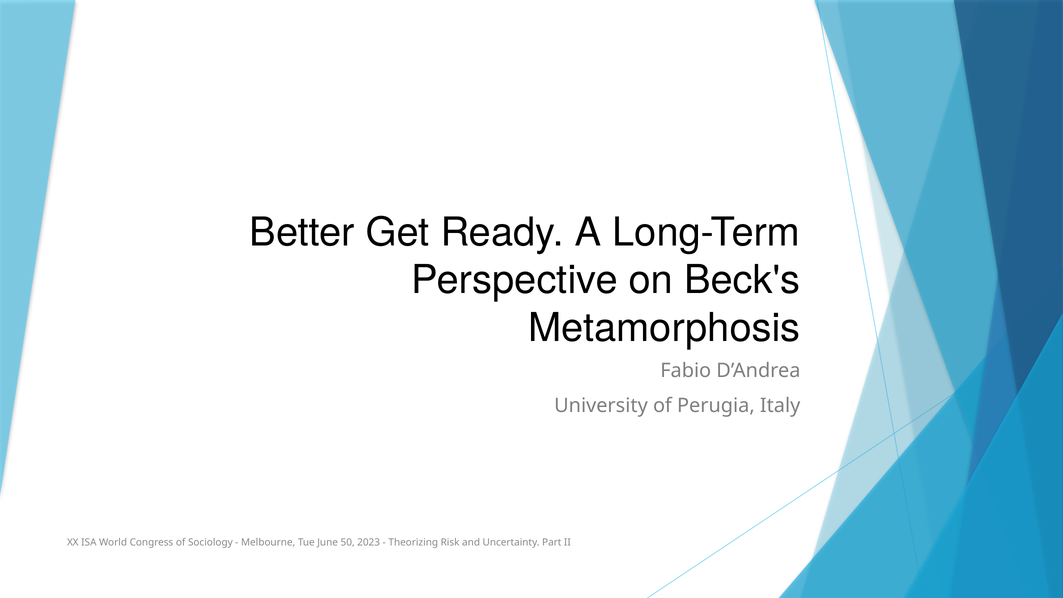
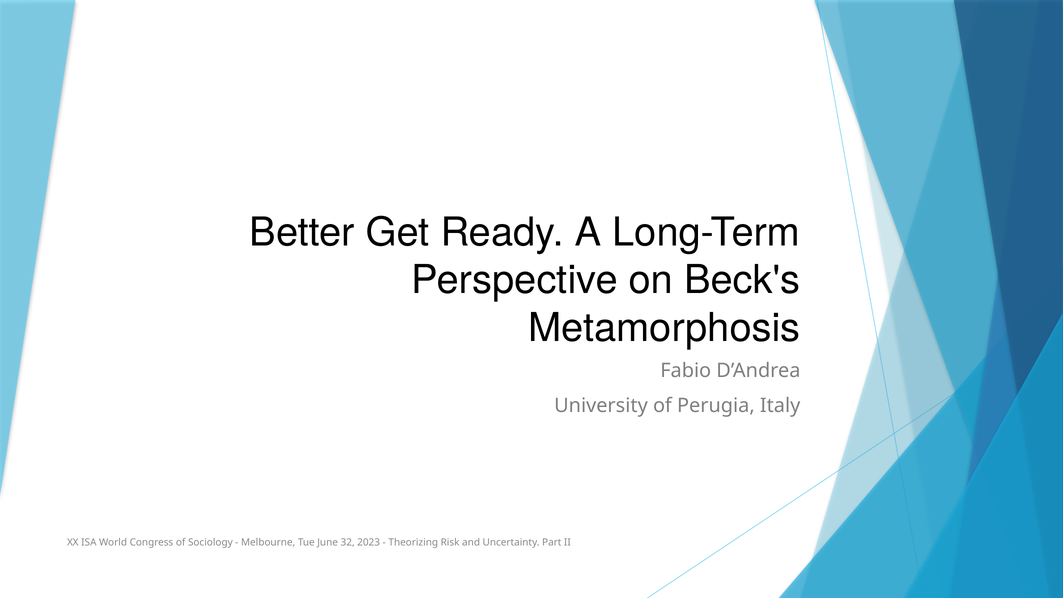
50: 50 -> 32
